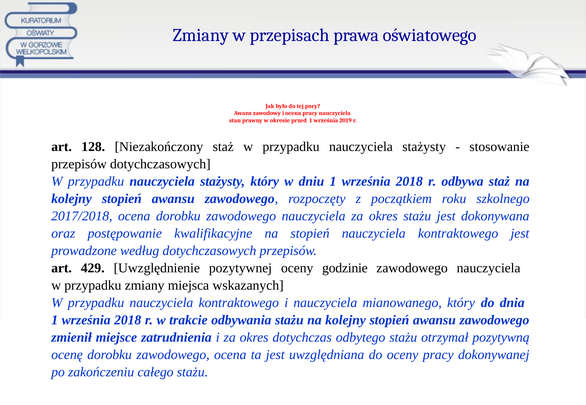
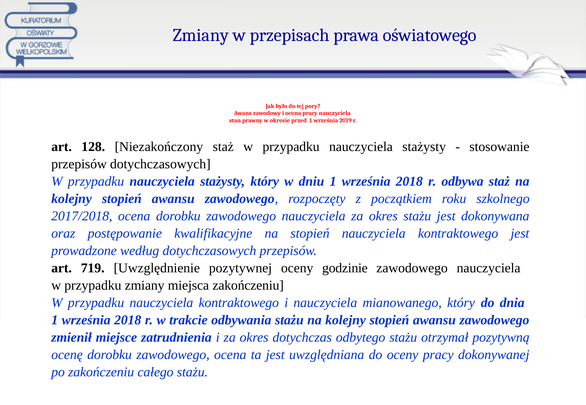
429: 429 -> 719
miejsca wskazanych: wskazanych -> zakończeniu
